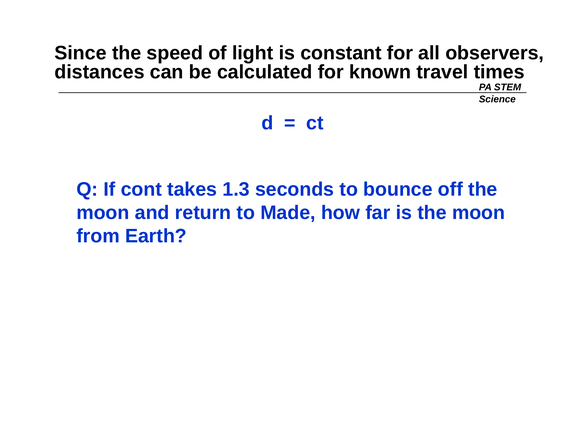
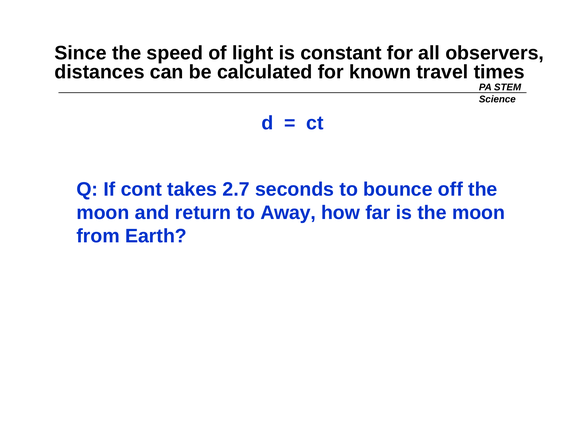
1.3: 1.3 -> 2.7
Made: Made -> Away
